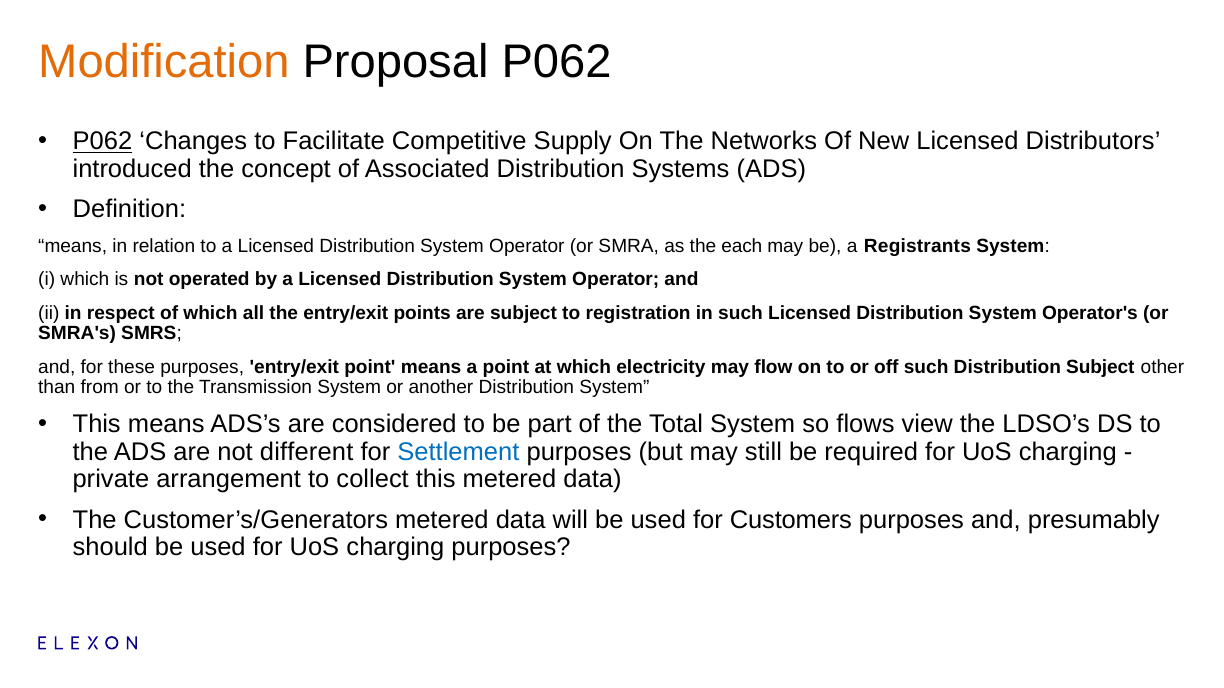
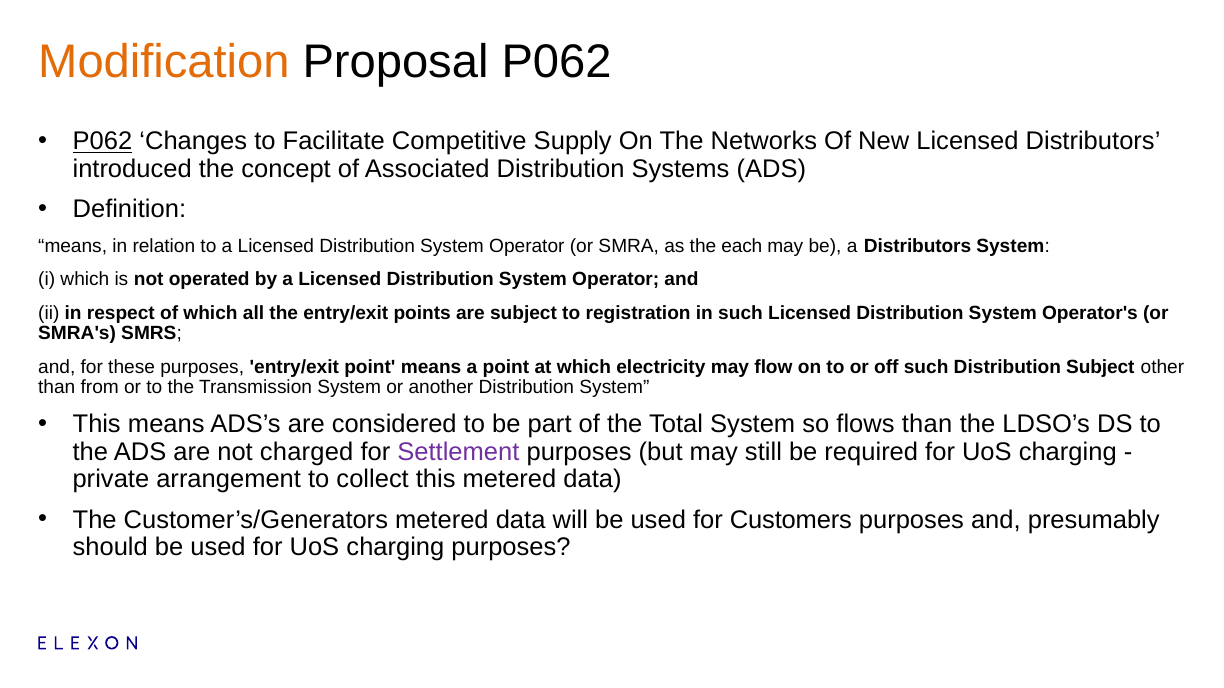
a Registrants: Registrants -> Distributors
flows view: view -> than
different: different -> charged
Settlement colour: blue -> purple
